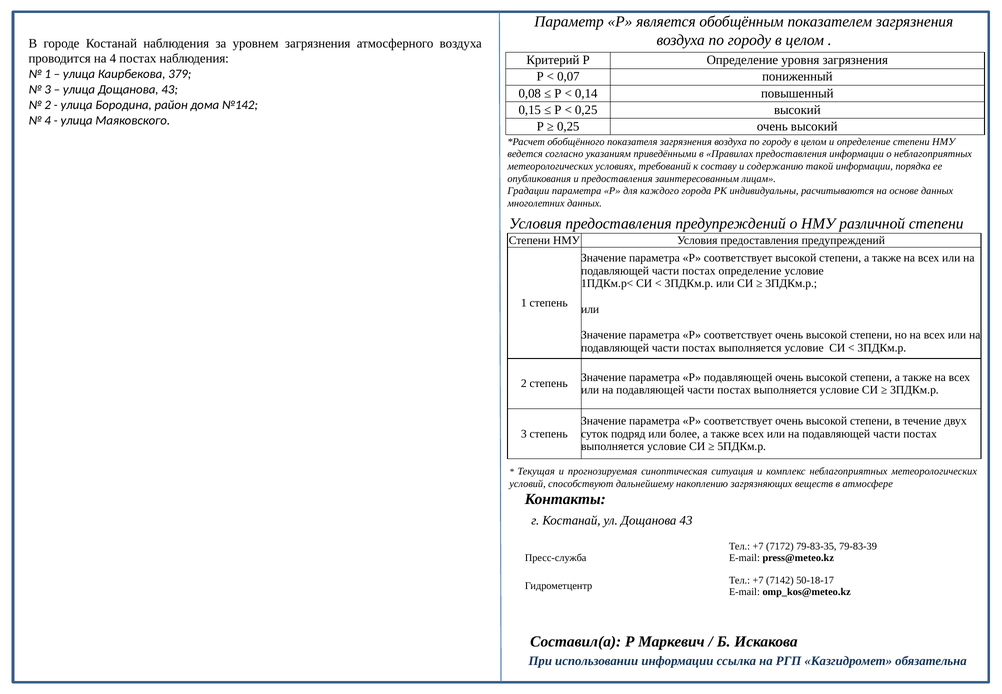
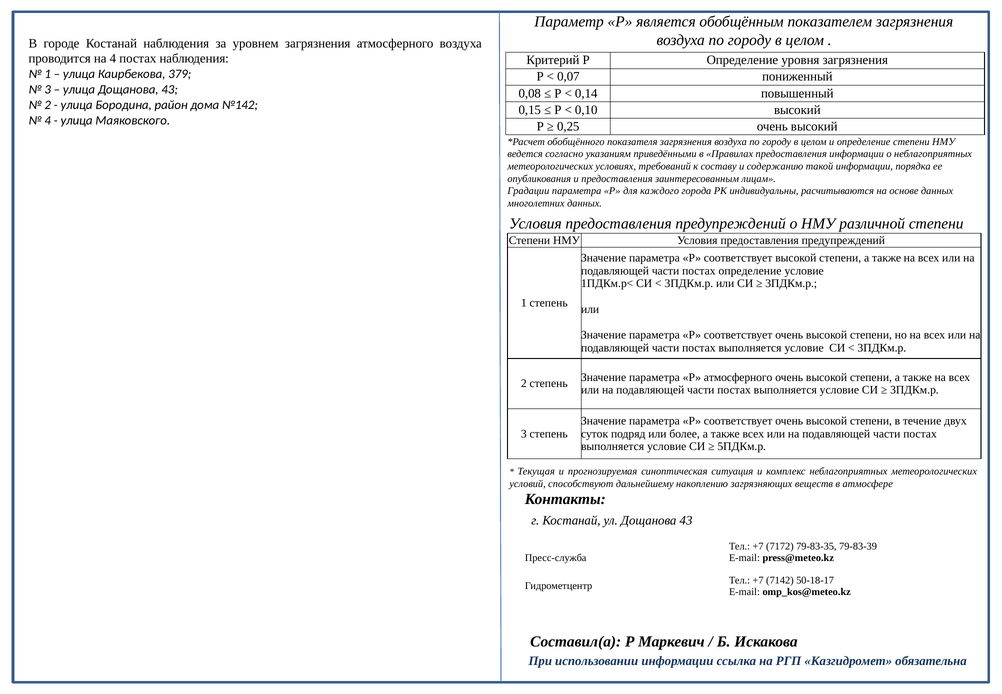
0,25 at (586, 110): 0,25 -> 0,10
Р подавляющей: подавляющей -> атмосферного
